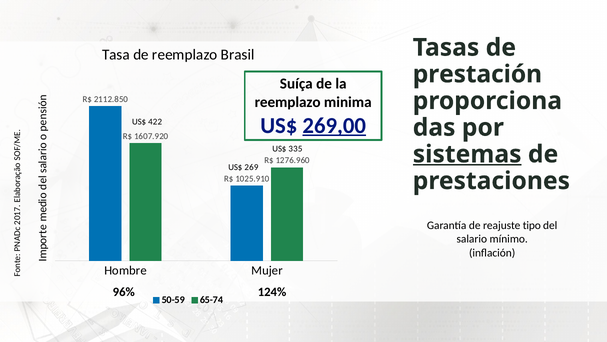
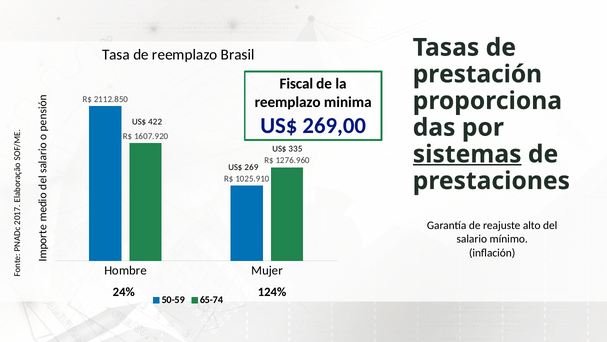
Suíça: Suíça -> Fiscal
269,00 underline: present -> none
tipo: tipo -> alto
96%: 96% -> 24%
